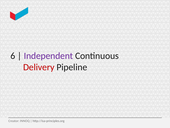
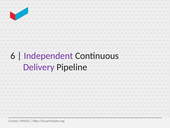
Delivery colour: red -> purple
